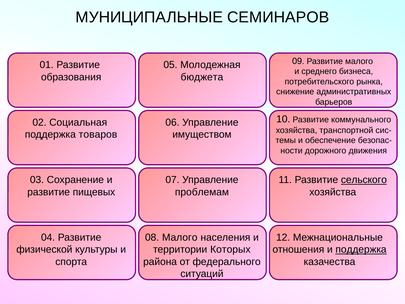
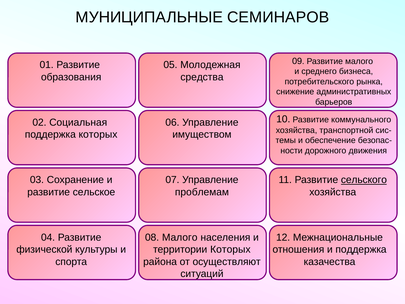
бюджета: бюджета -> средства
поддержка товаров: товаров -> которых
пищевых: пищевых -> сельское
поддержка at (361, 249) underline: present -> none
федерального: федерального -> осуществляют
